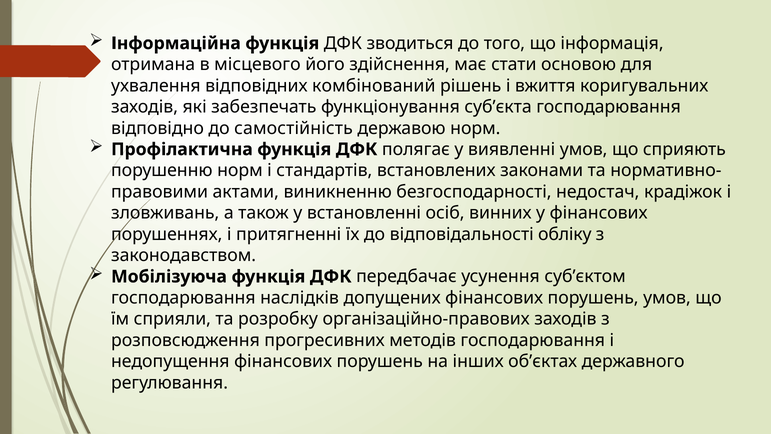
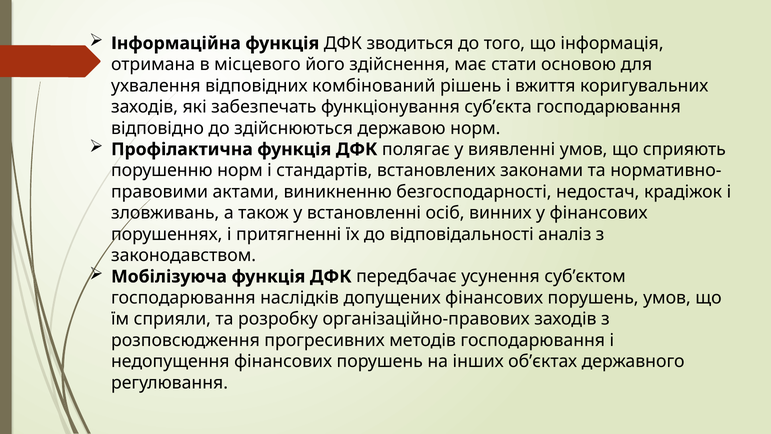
самостійність: самостійність -> здійснюються
обліку: обліку -> аналіз
